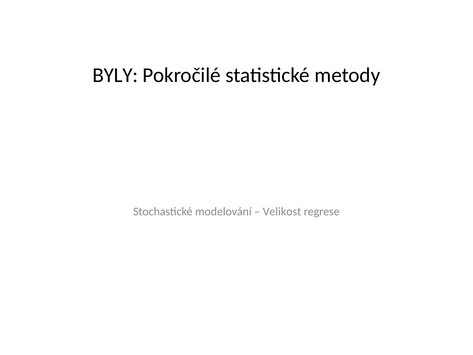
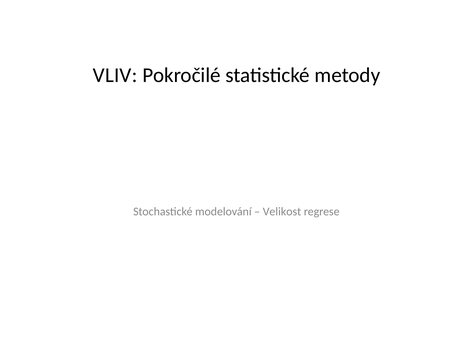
BYLY: BYLY -> VLIV
